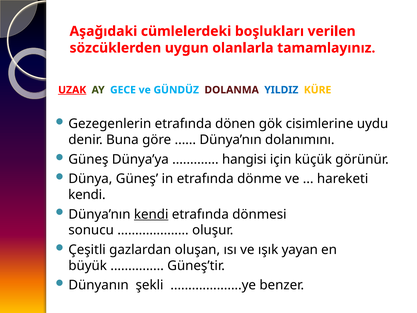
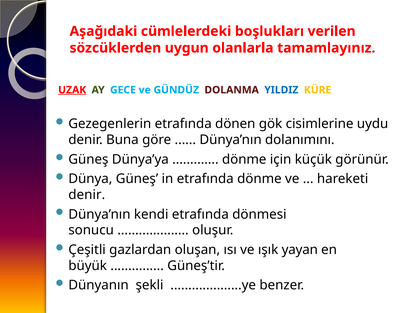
hangisi at (244, 159): hangisi -> dönme
kendi at (87, 195): kendi -> denir
kendi at (151, 214) underline: present -> none
